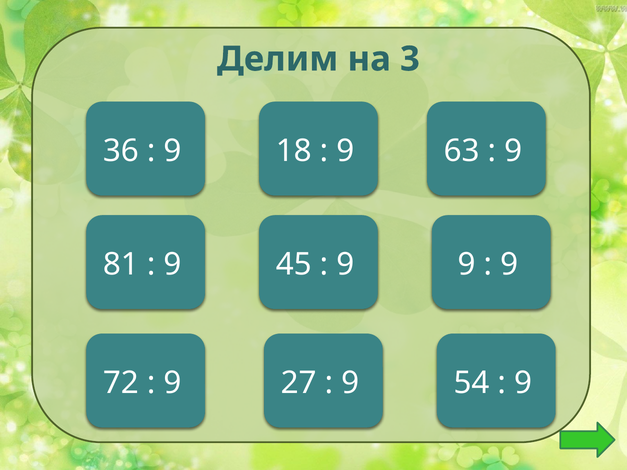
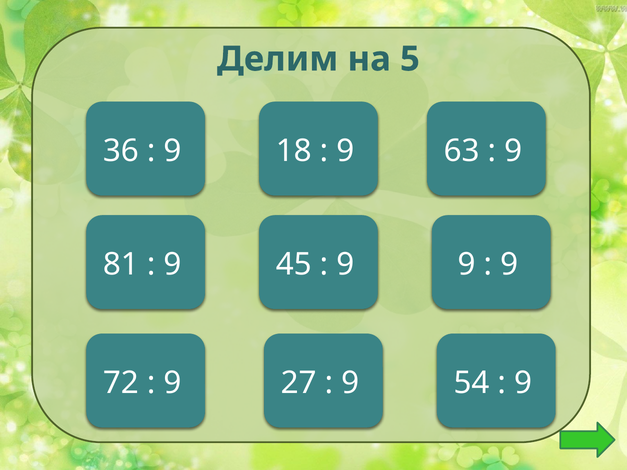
на 3: 3 -> 5
